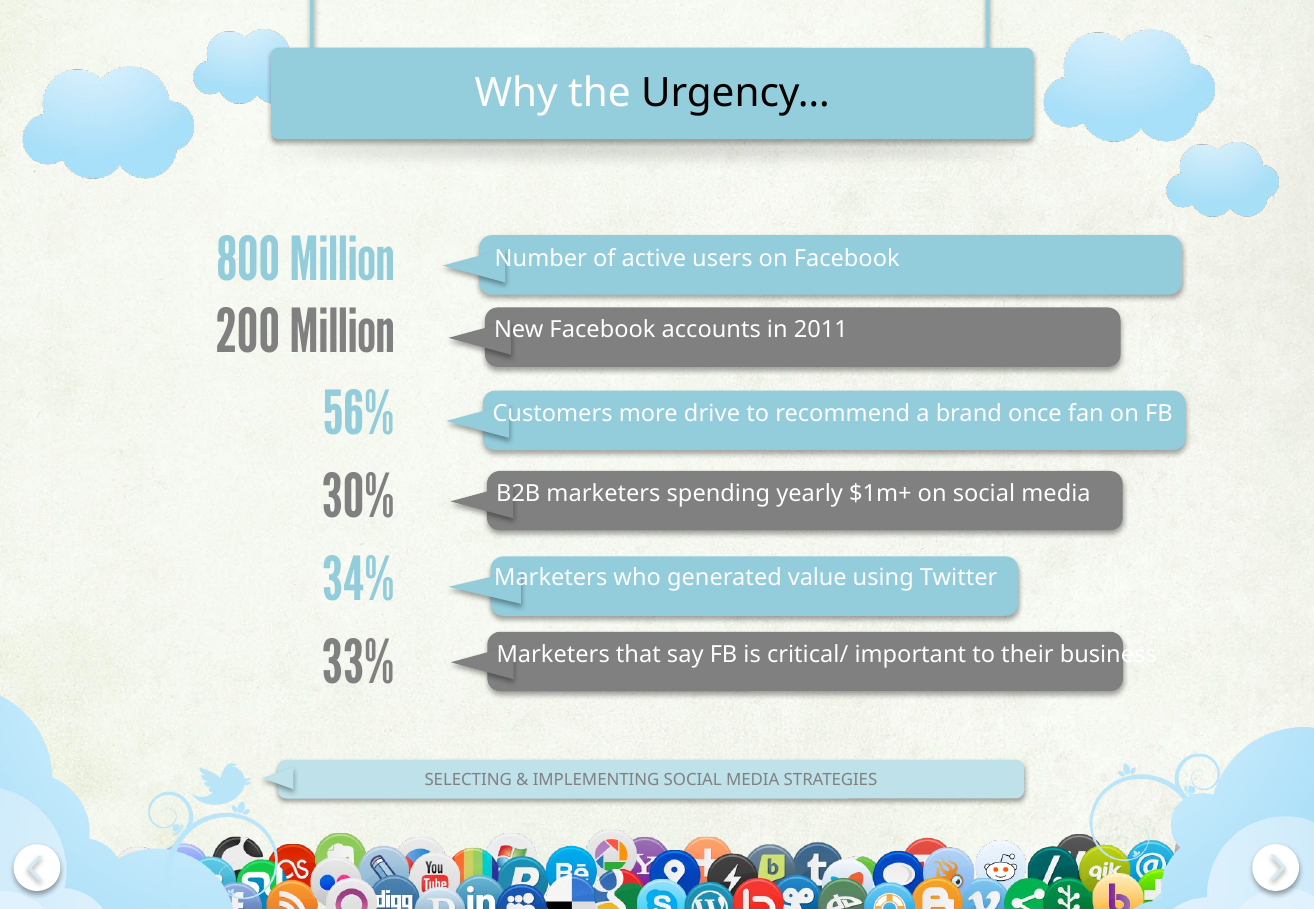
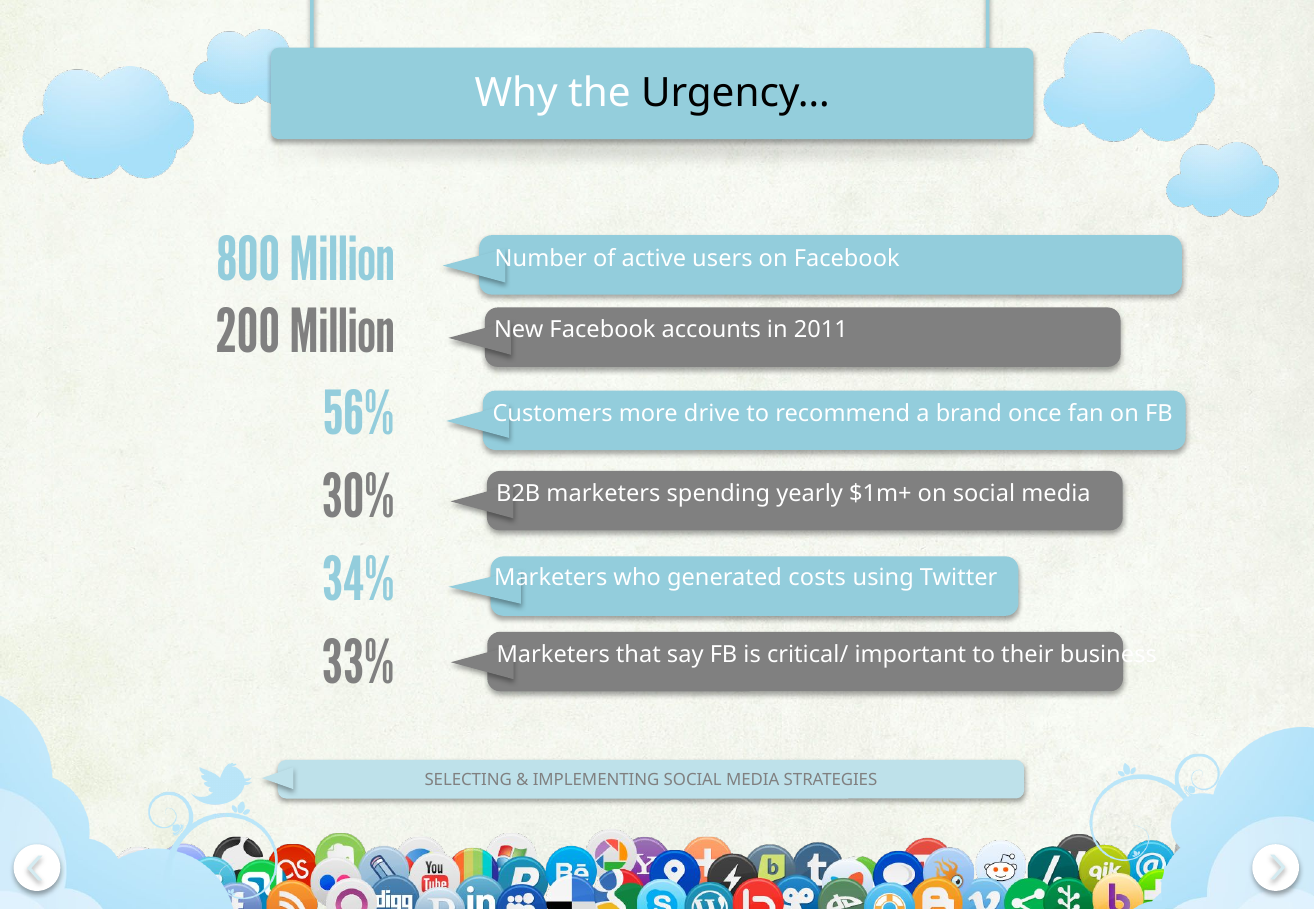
value: value -> costs
